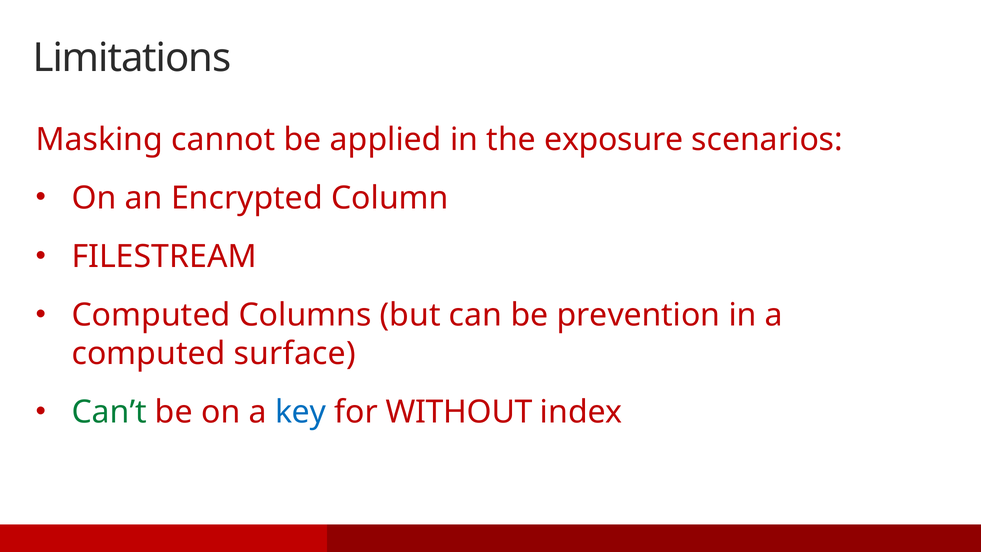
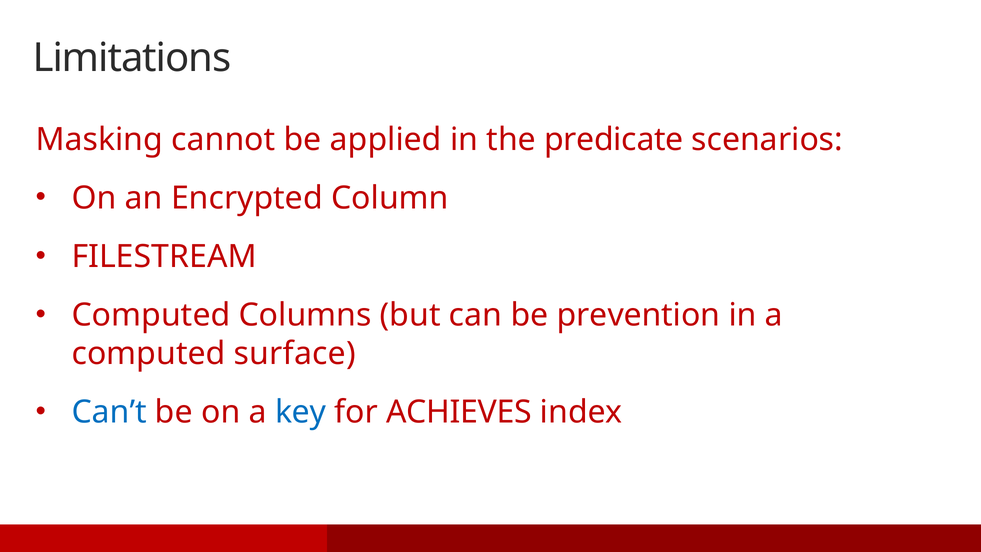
exposure: exposure -> predicate
Can’t colour: green -> blue
WITHOUT: WITHOUT -> ACHIEVES
